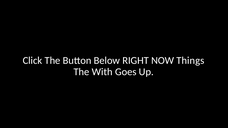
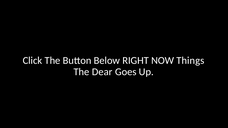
With: With -> Dear
